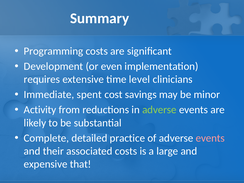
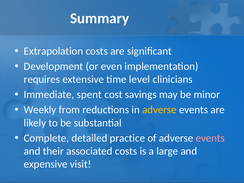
Programming: Programming -> Extrapolation
Activity: Activity -> Weekly
adverse at (159, 110) colour: light green -> yellow
that: that -> visit
